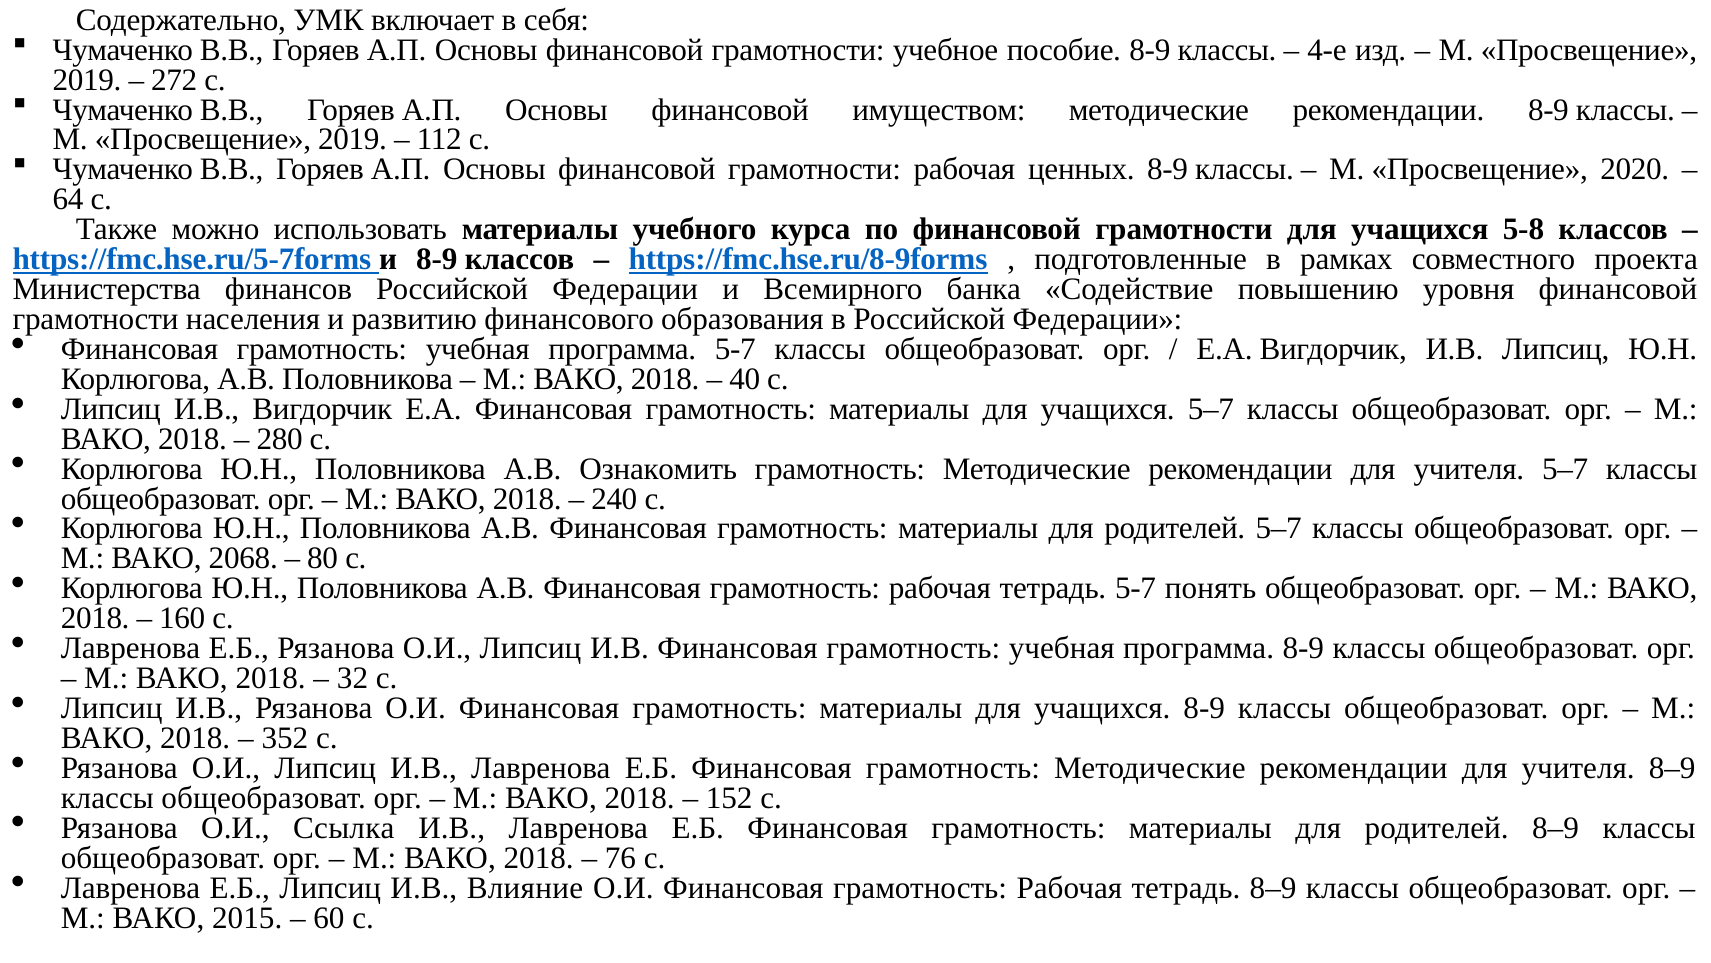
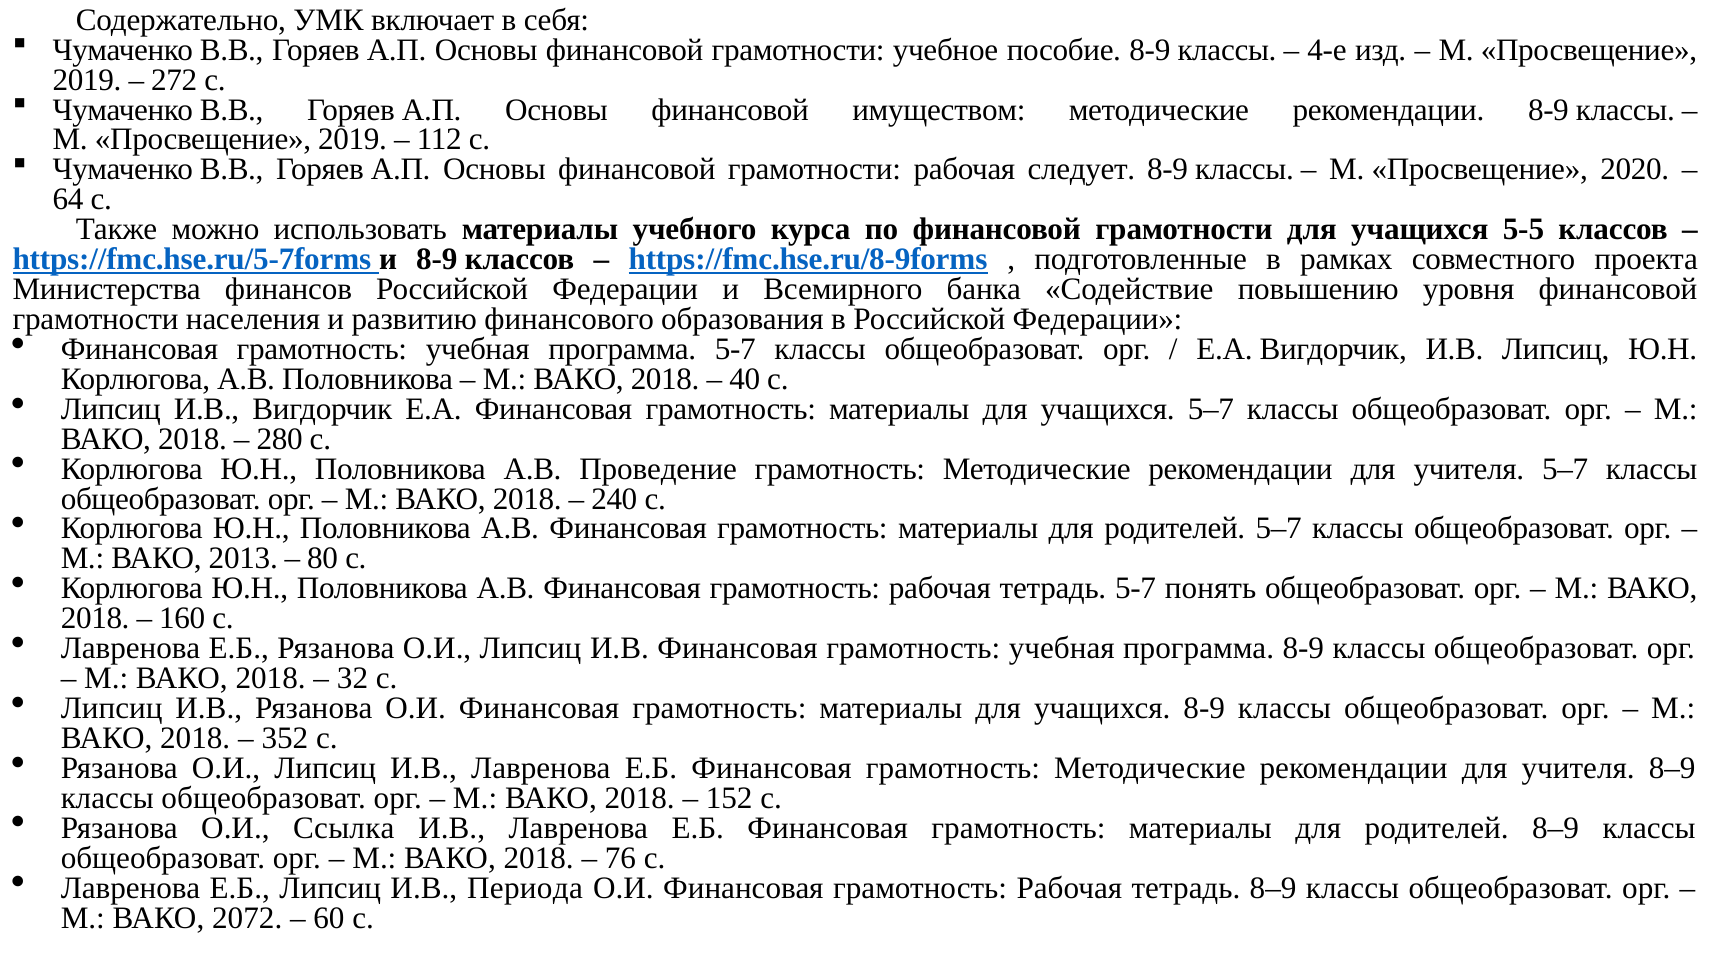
ценных: ценных -> следует
5-8: 5-8 -> 5-5
Ознакомить: Ознакомить -> Проведение
2068: 2068 -> 2013
Влияние: Влияние -> Периода
2015: 2015 -> 2072
